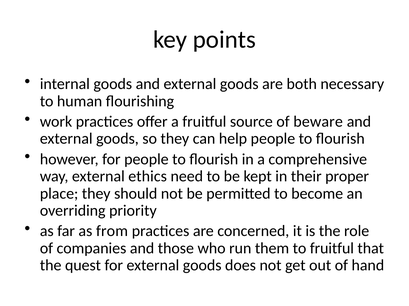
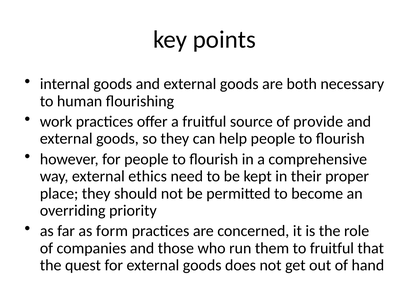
beware: beware -> provide
from: from -> form
